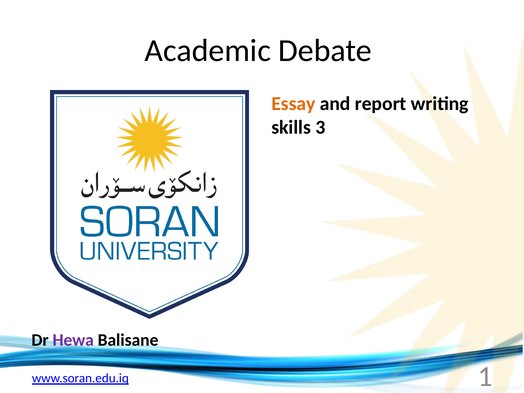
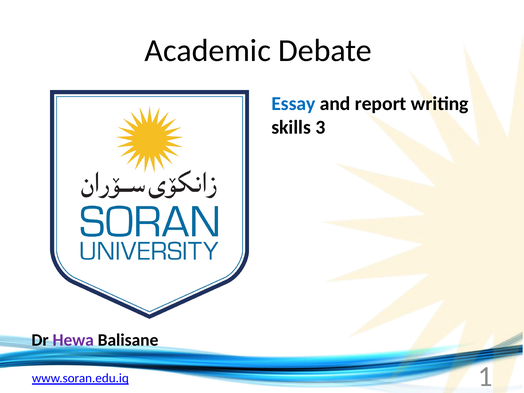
Essay colour: orange -> blue
